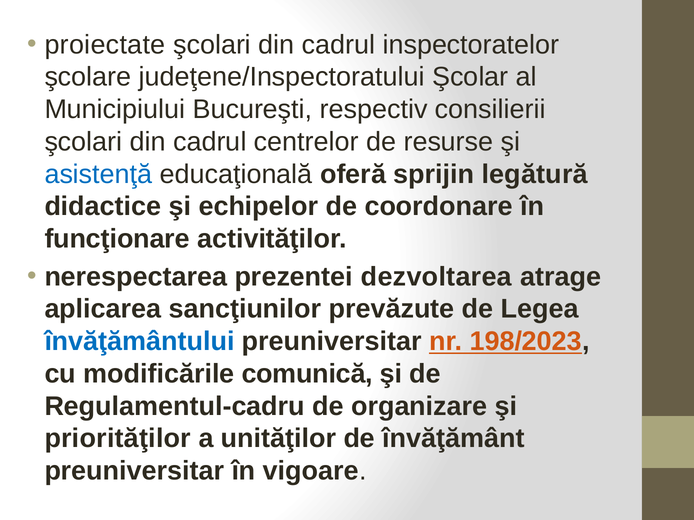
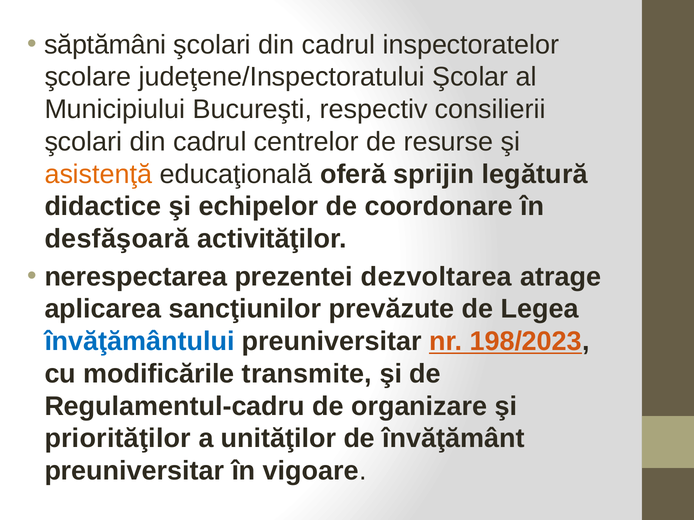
proiectate: proiectate -> săptămâni
asistenţă colour: blue -> orange
funcţionare: funcţionare -> desfăşoară
comunică: comunică -> transmite
